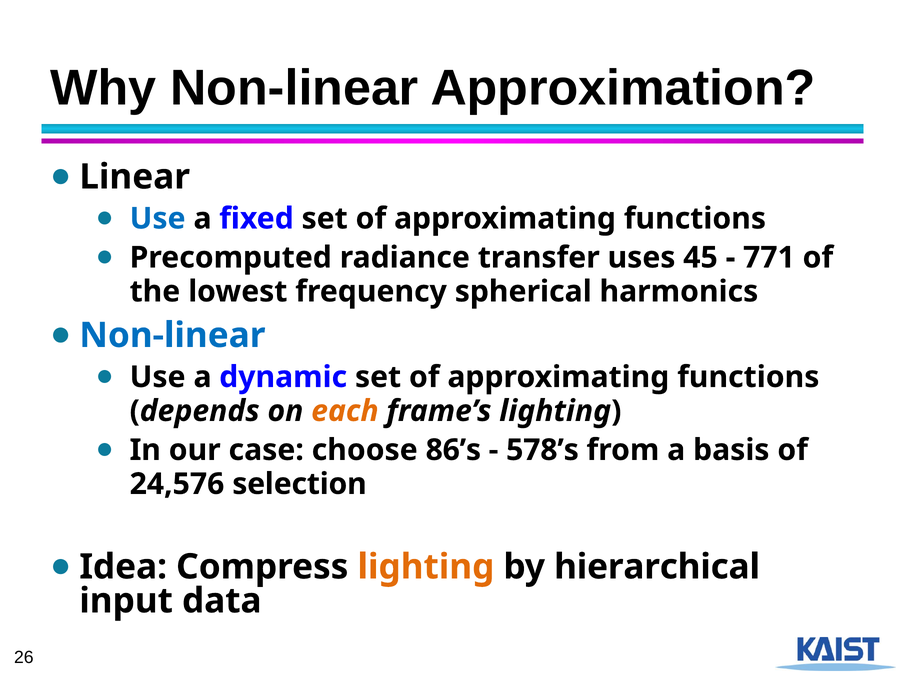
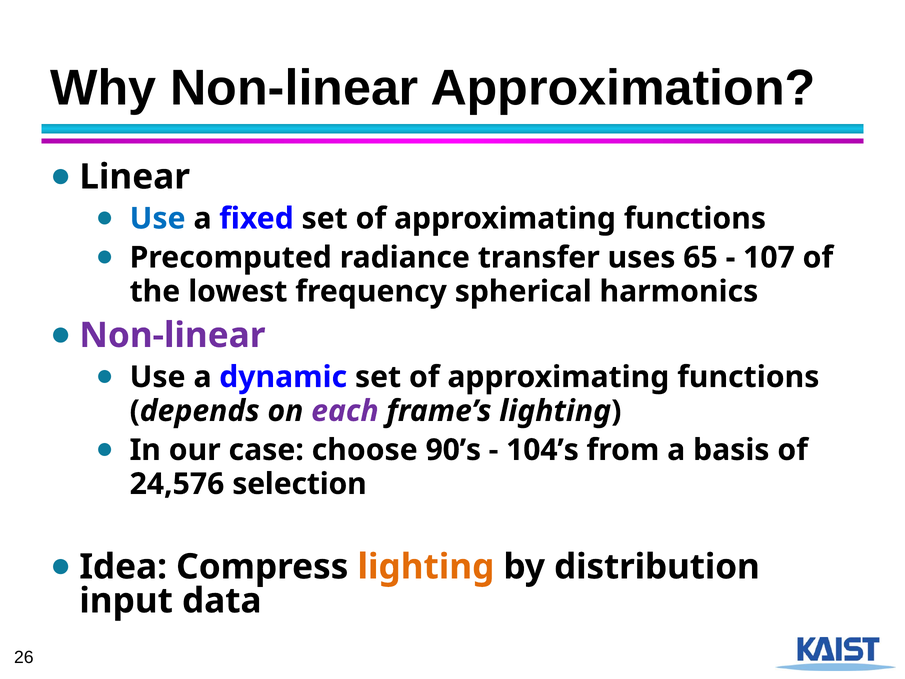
45: 45 -> 65
771: 771 -> 107
Non-linear at (172, 335) colour: blue -> purple
each colour: orange -> purple
86’s: 86’s -> 90’s
578’s: 578’s -> 104’s
hierarchical: hierarchical -> distribution
